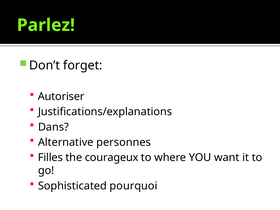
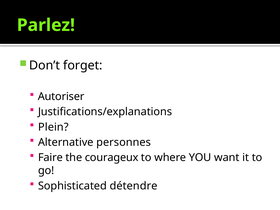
Dans: Dans -> Plein
Filles: Filles -> Faire
pourquoi: pourquoi -> détendre
